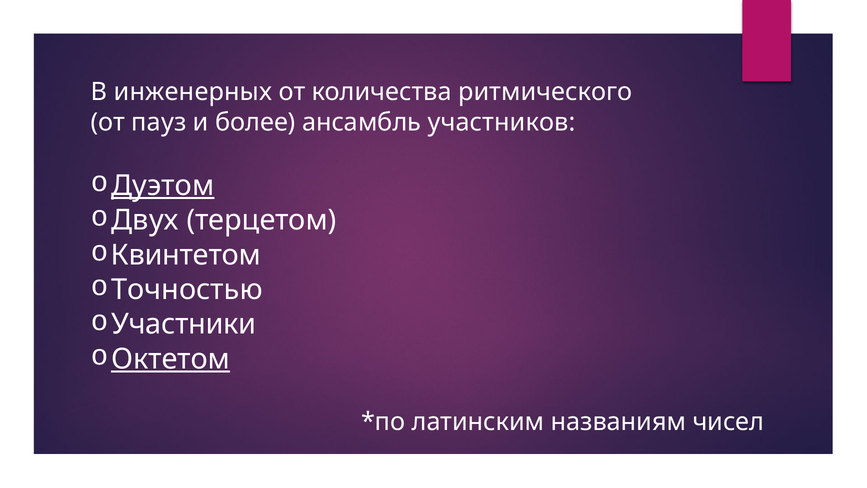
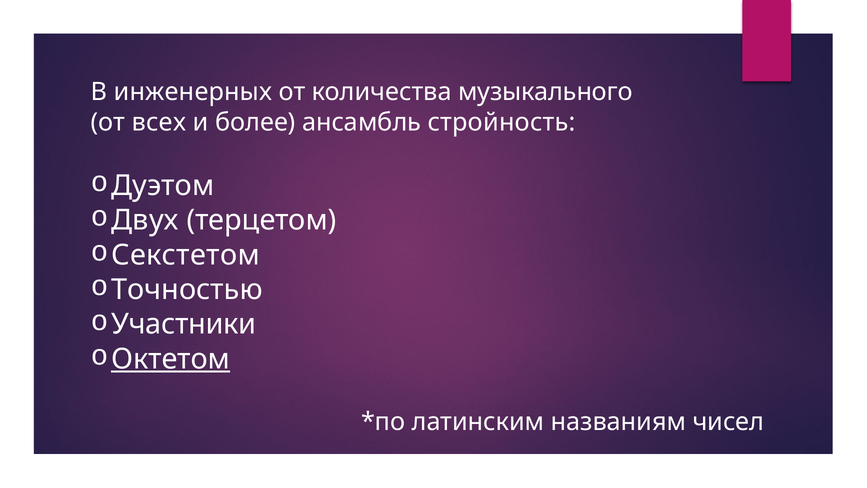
ритмического: ритмического -> музыкального
пауз: пауз -> всех
участников: участников -> стройность
Дуэтом underline: present -> none
Квинтетом: Квинтетом -> Секстетом
